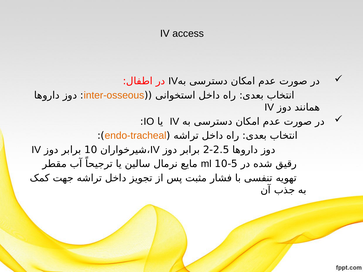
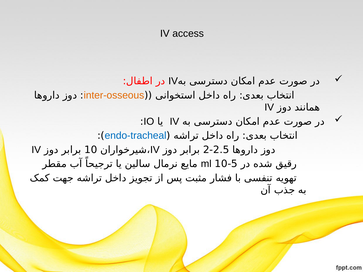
endo-tracheal colour: orange -> blue
